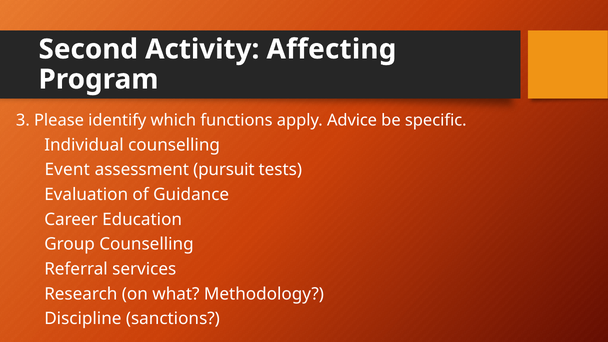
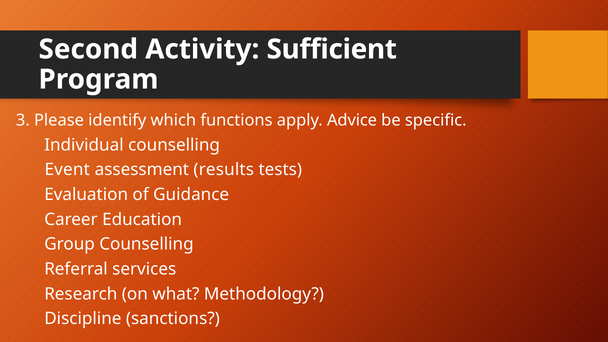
Affecting: Affecting -> Sufficient
pursuit: pursuit -> results
